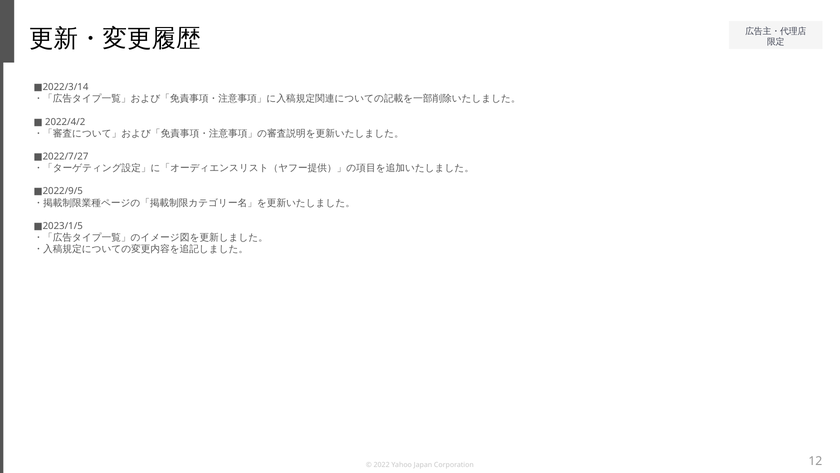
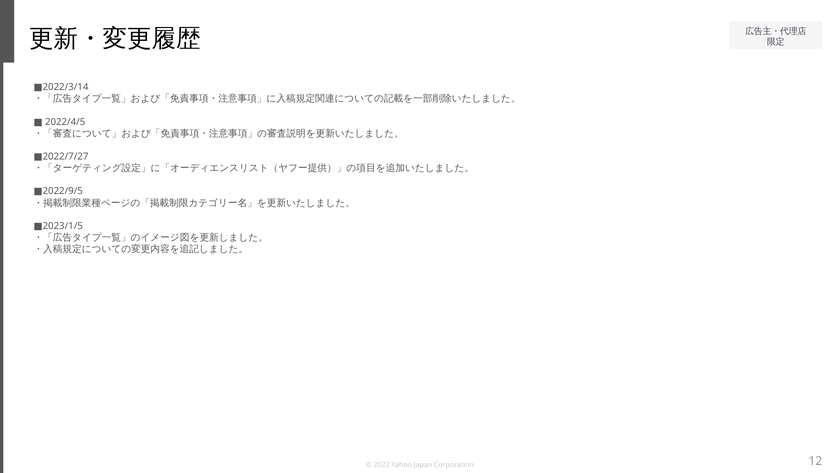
2022/4/2: 2022/4/2 -> 2022/4/5
